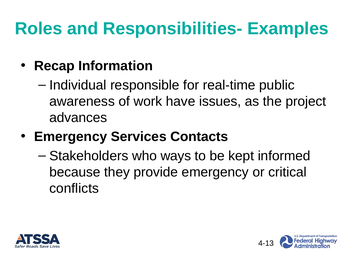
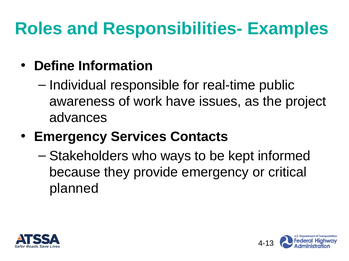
Recap: Recap -> Define
conflicts: conflicts -> planned
